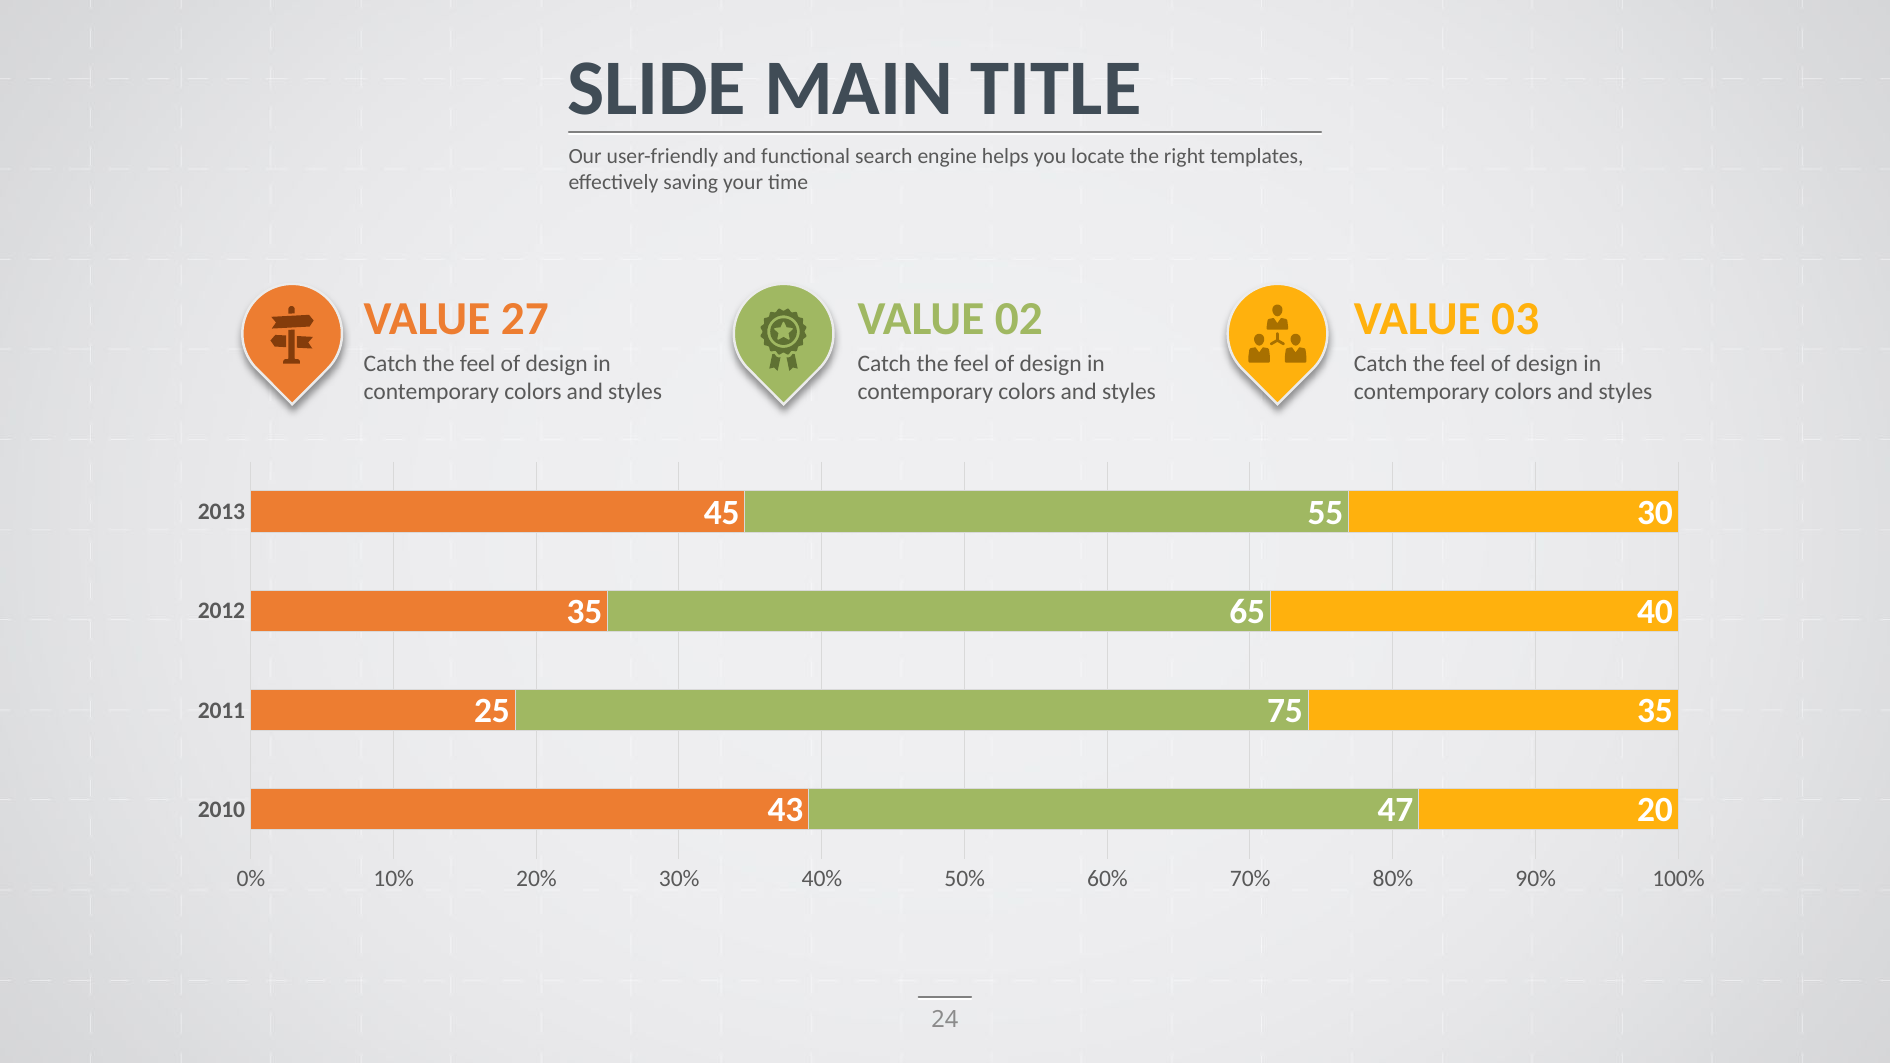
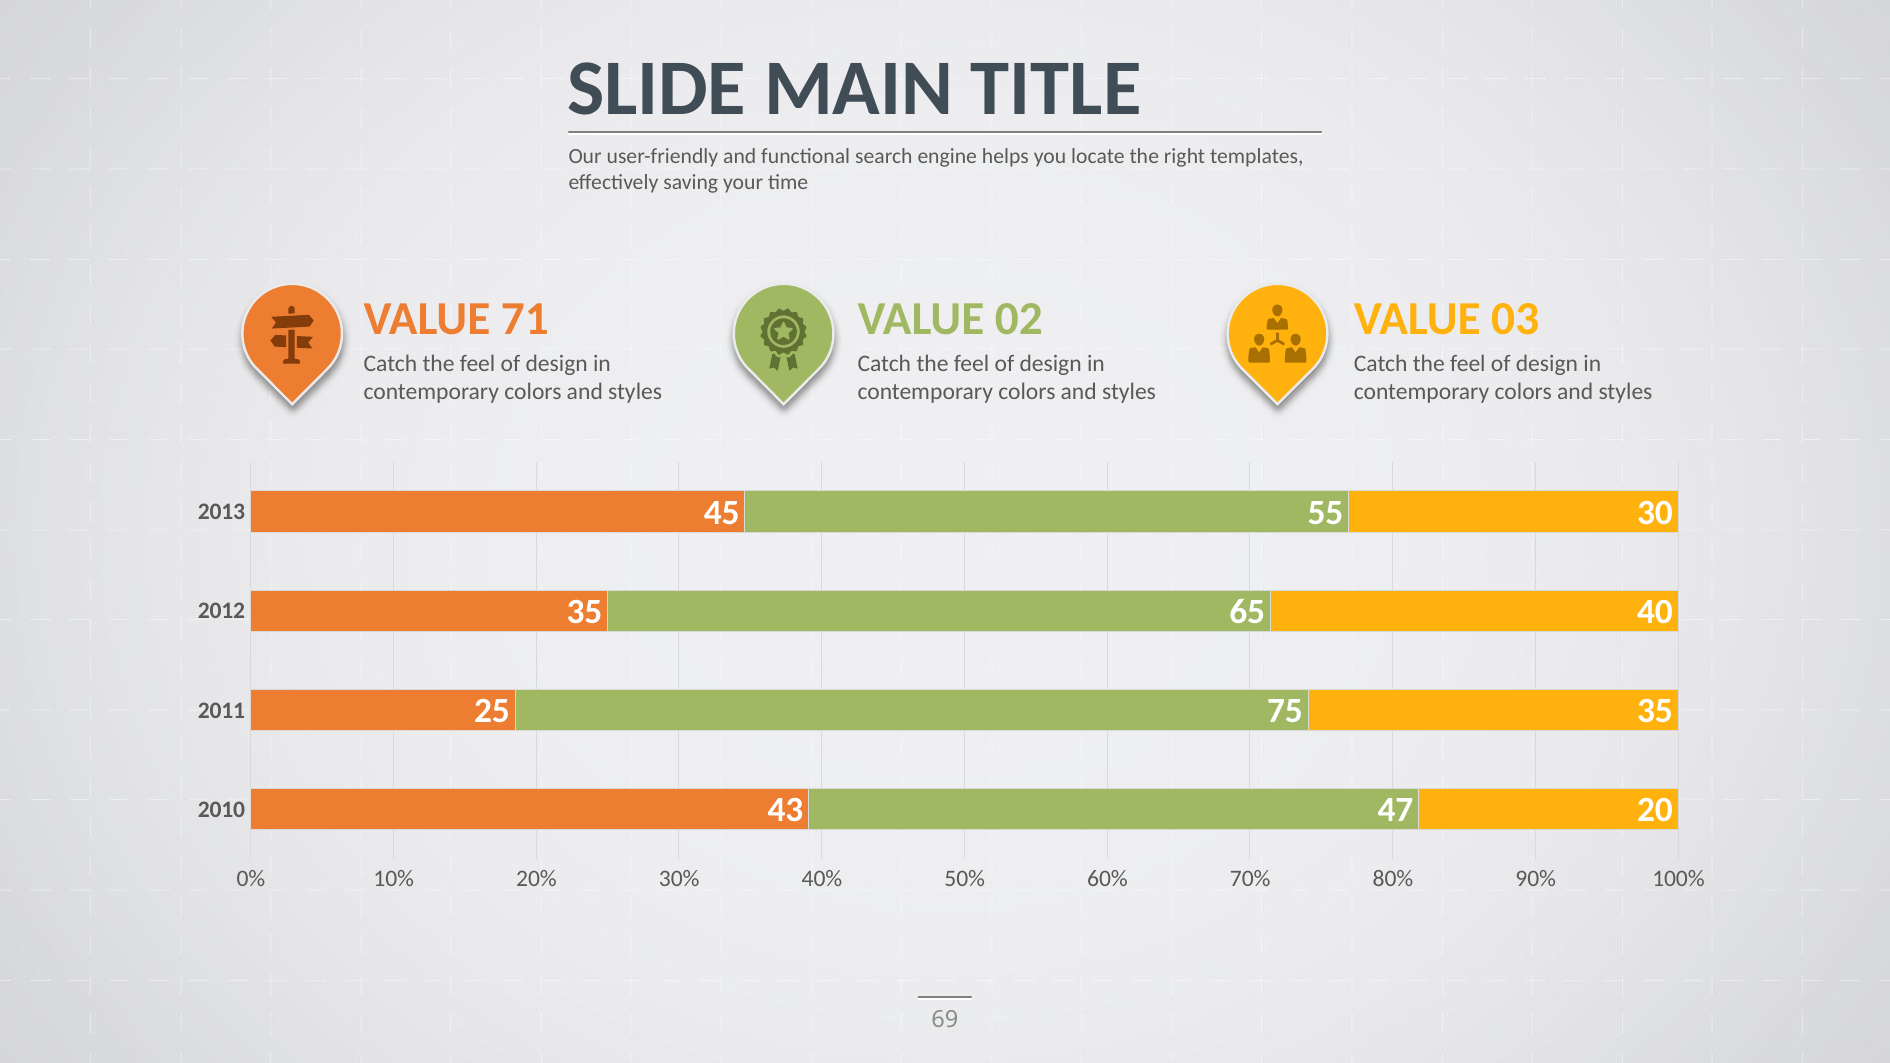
27: 27 -> 71
24: 24 -> 69
